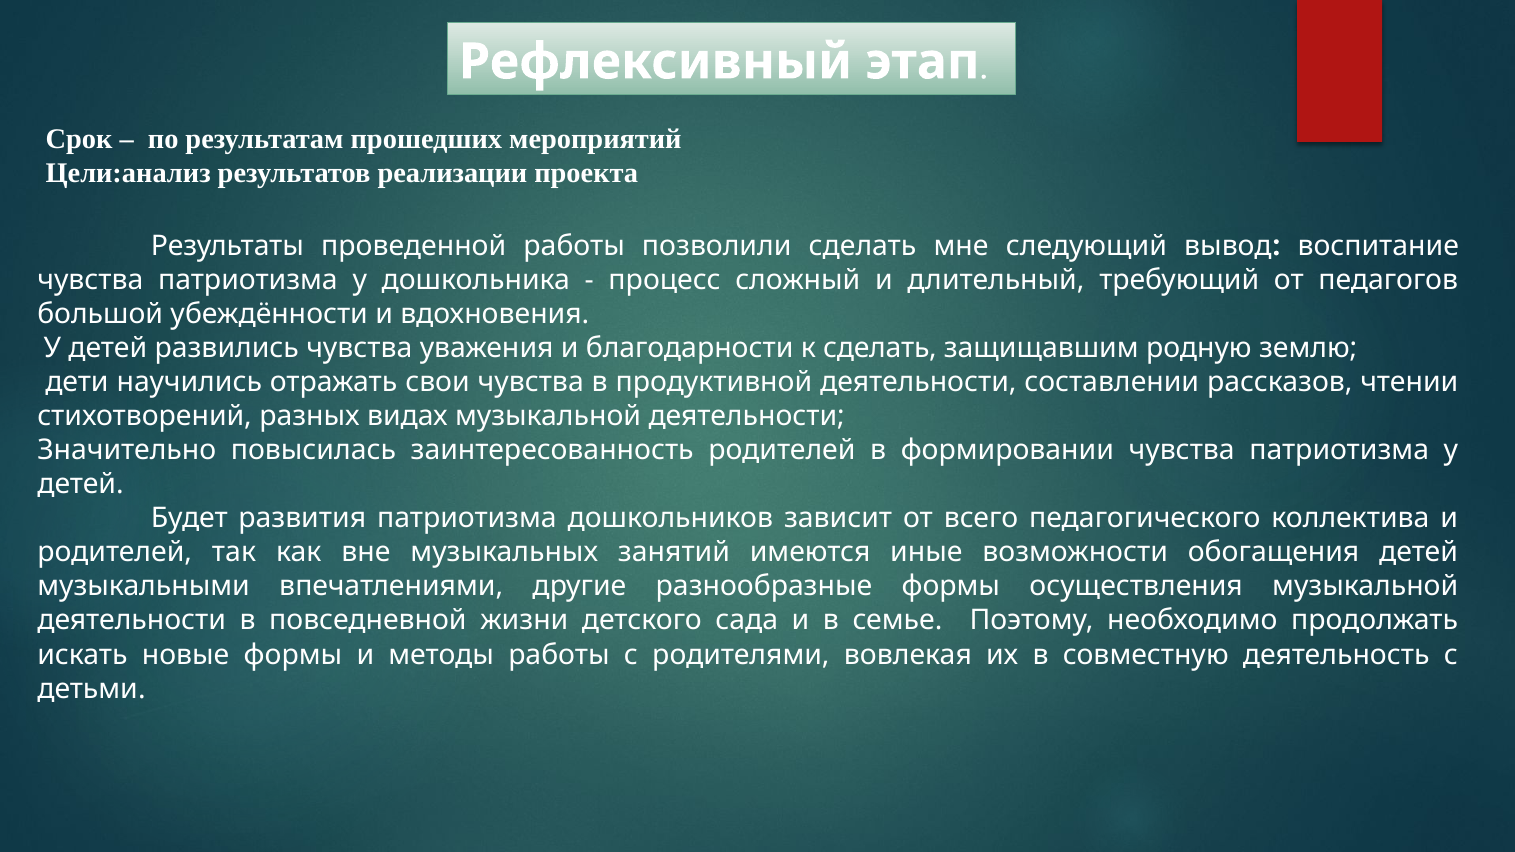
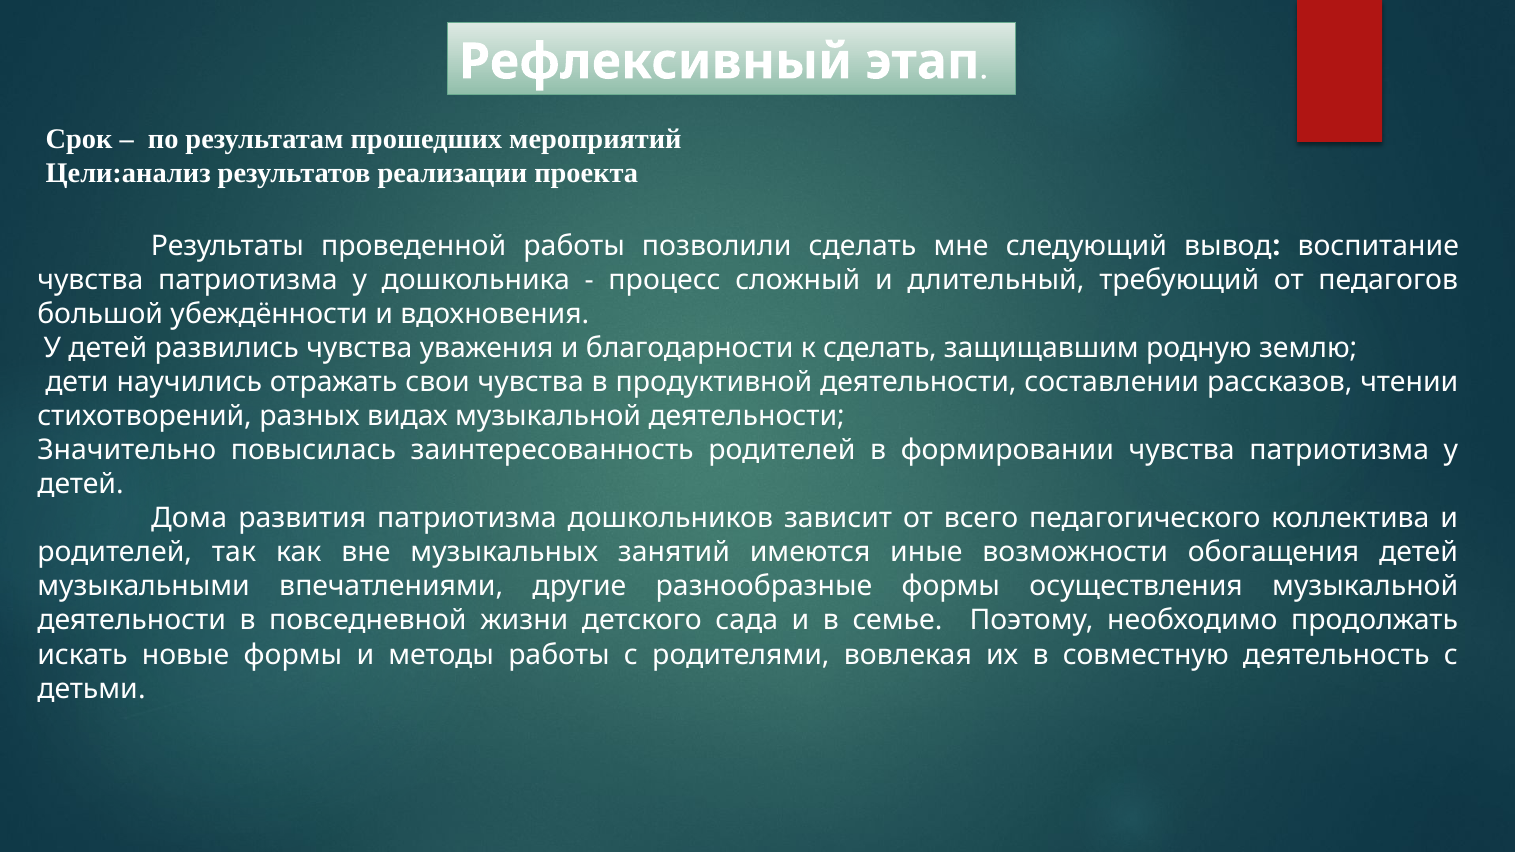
Будет: Будет -> Дома
